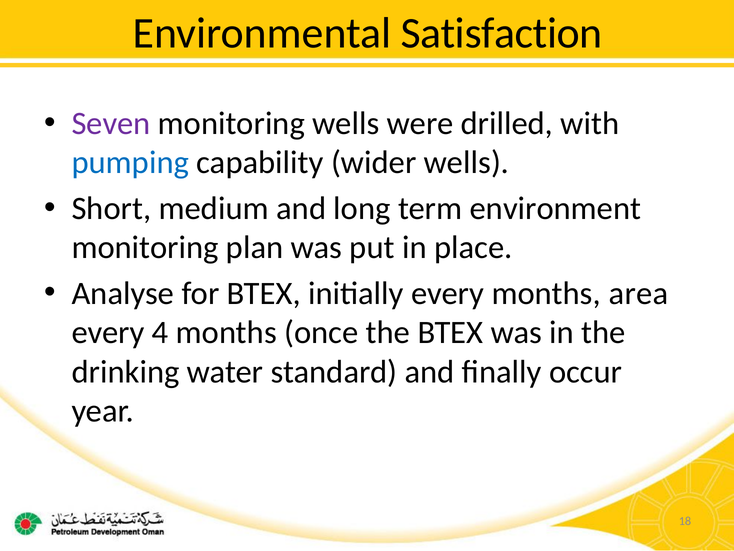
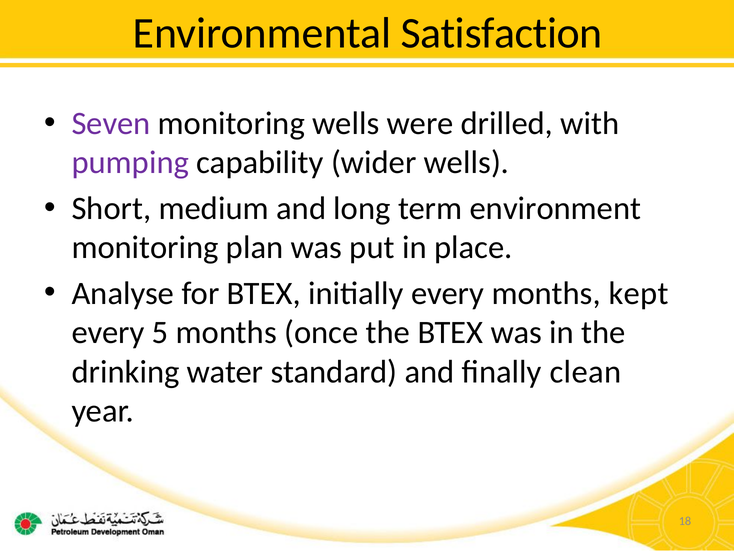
pumping colour: blue -> purple
area: area -> kept
4: 4 -> 5
occur: occur -> clean
